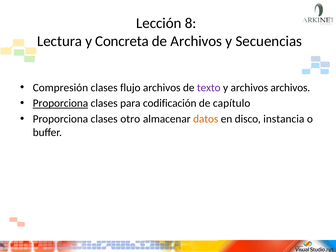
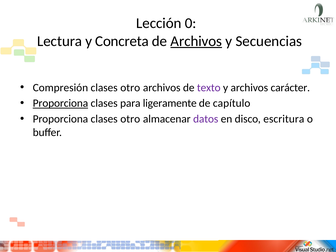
8: 8 -> 0
Archivos at (196, 41) underline: none -> present
flujo at (130, 88): flujo -> otro
archivos archivos: archivos -> carácter
codificación: codificación -> ligeramente
datos colour: orange -> purple
instancia: instancia -> escritura
